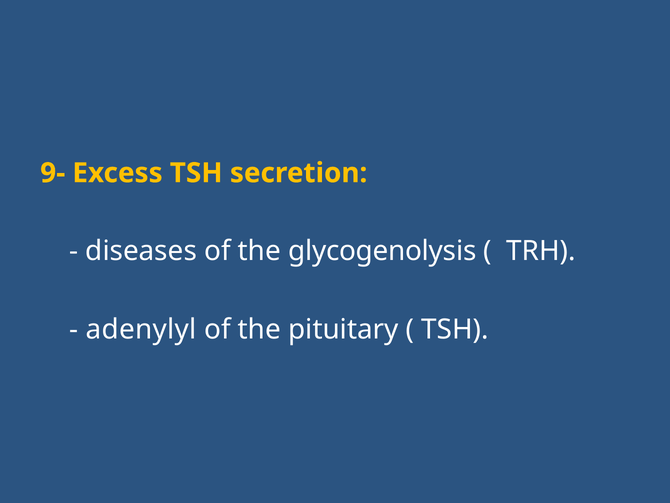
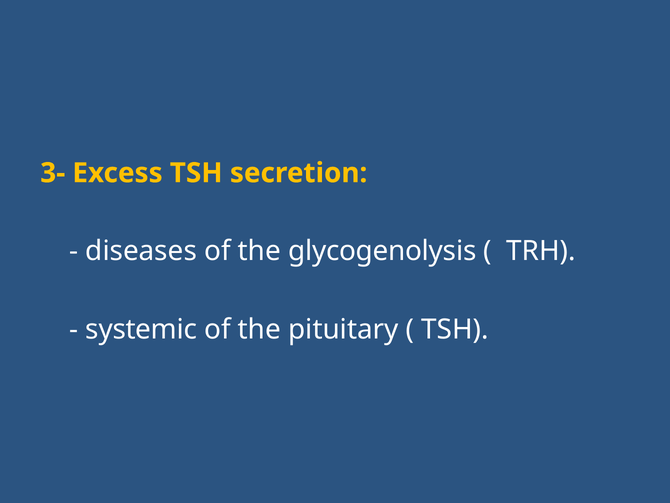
9-: 9- -> 3-
adenylyl: adenylyl -> systemic
